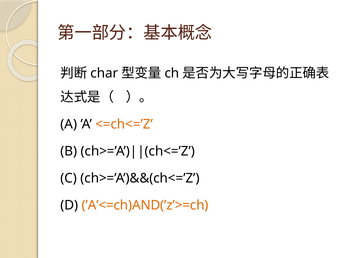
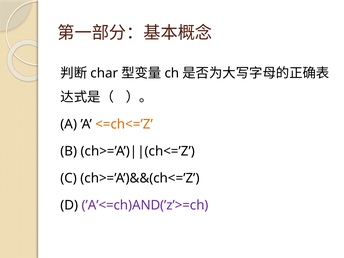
’A’<=ch)AND(’z’>=ch colour: orange -> purple
